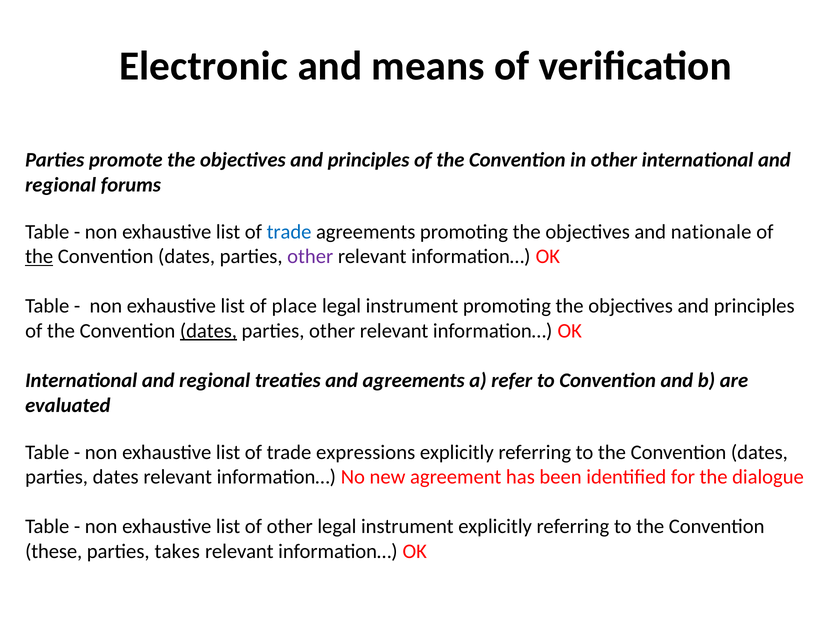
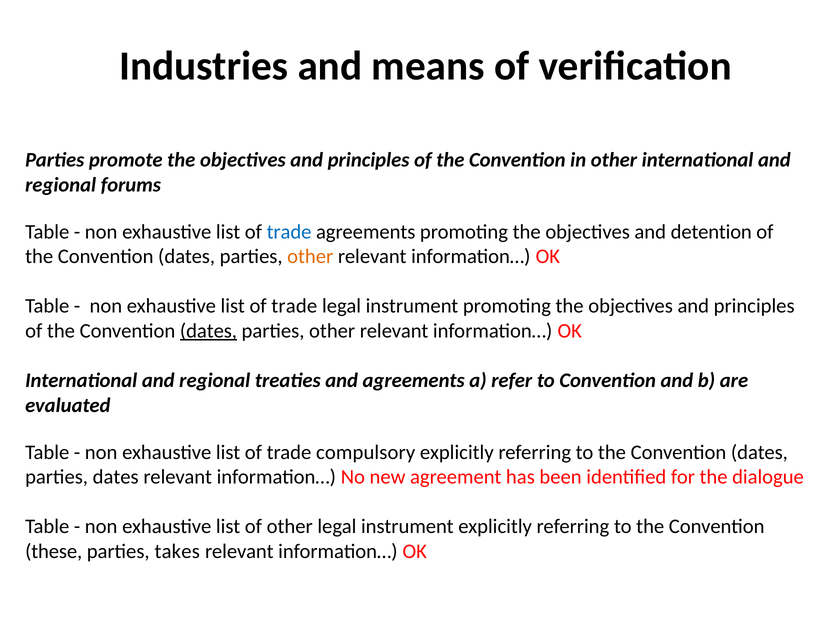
Electronic: Electronic -> Industries
nationale: nationale -> detention
the at (39, 256) underline: present -> none
other at (310, 256) colour: purple -> orange
place at (294, 306): place -> trade
expressions: expressions -> compulsory
